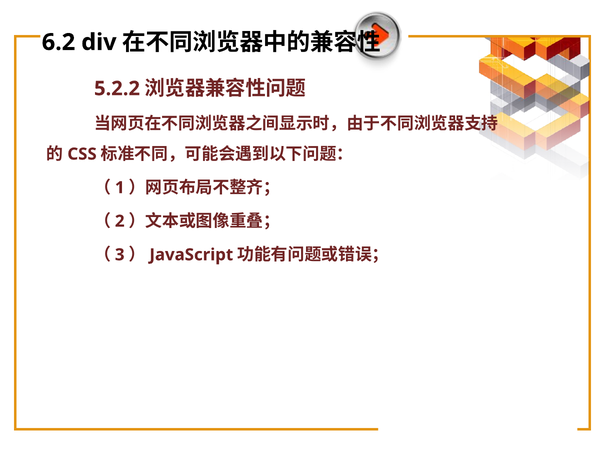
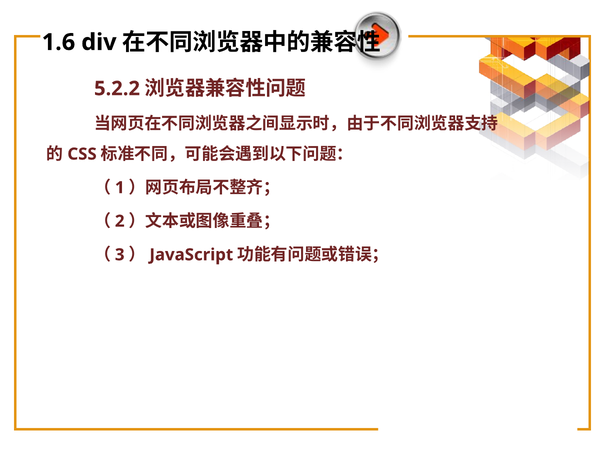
6.2: 6.2 -> 1.6
